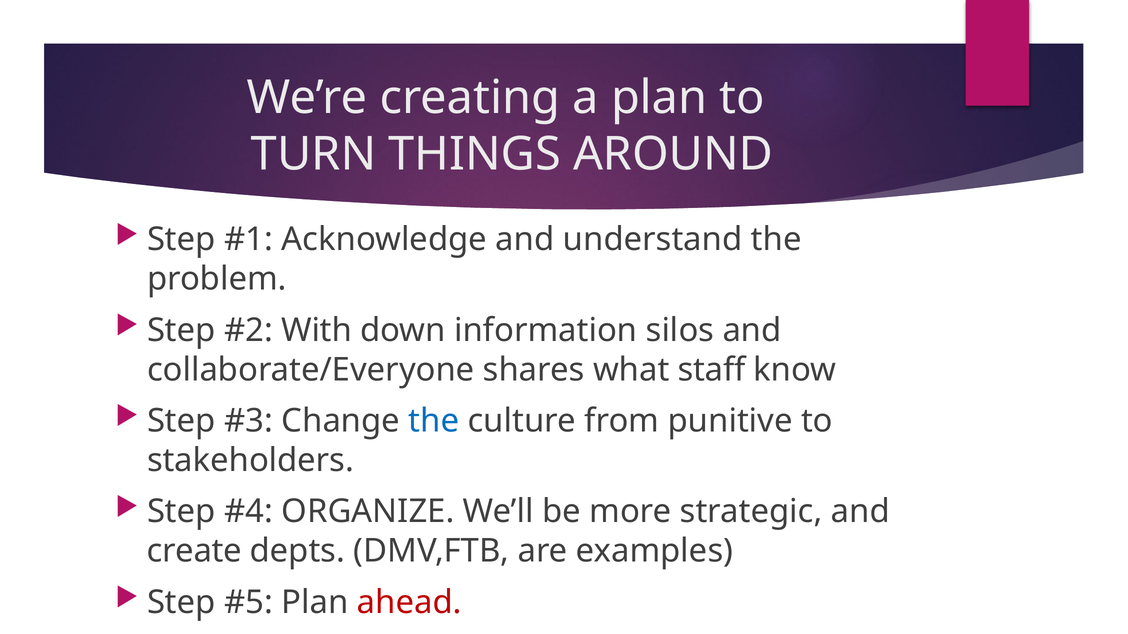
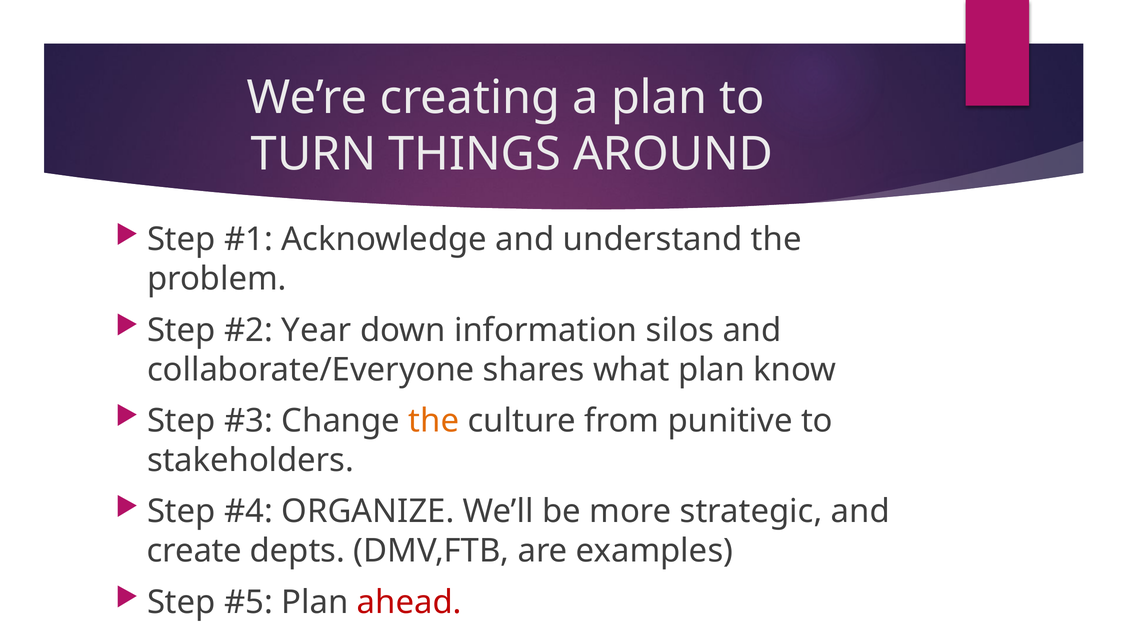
With: With -> Year
what staff: staff -> plan
the at (434, 421) colour: blue -> orange
